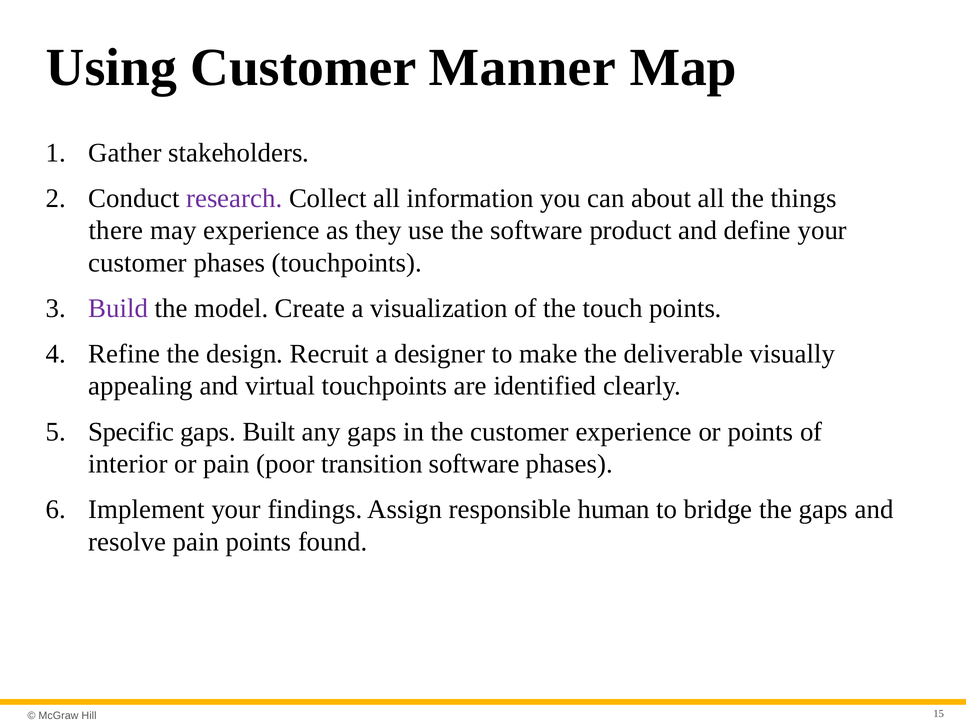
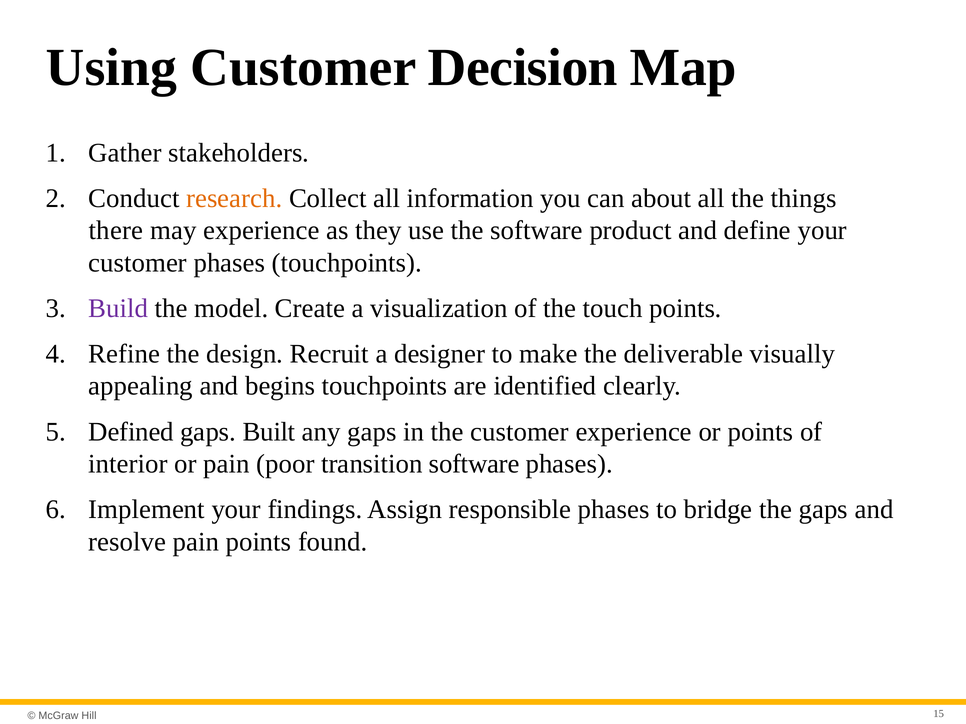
Manner: Manner -> Decision
research colour: purple -> orange
virtual: virtual -> begins
Specific: Specific -> Defined
responsible human: human -> phases
